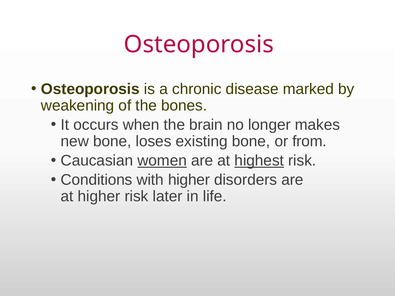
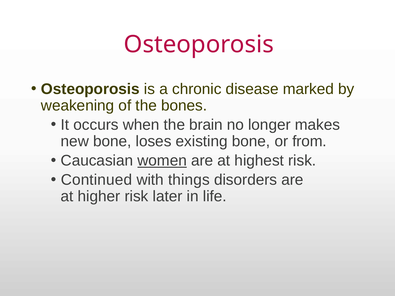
highest underline: present -> none
Conditions: Conditions -> Continued
with higher: higher -> things
